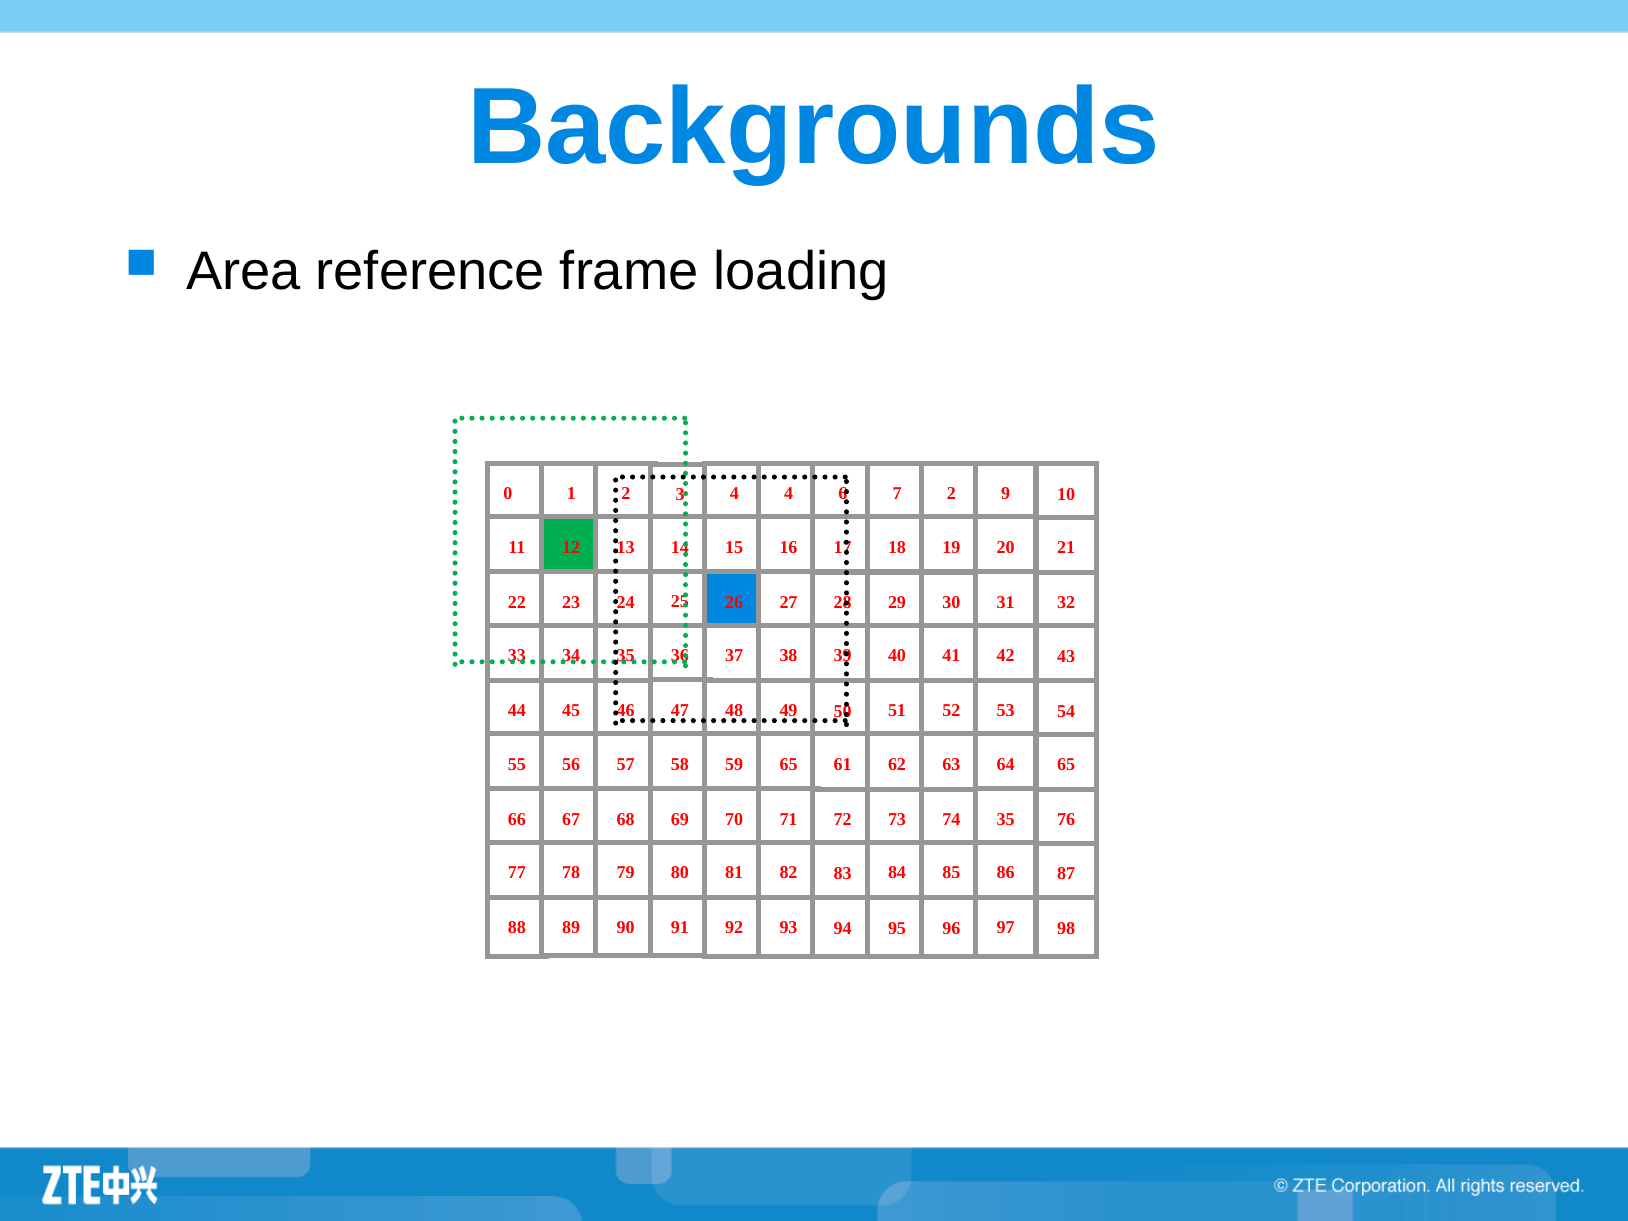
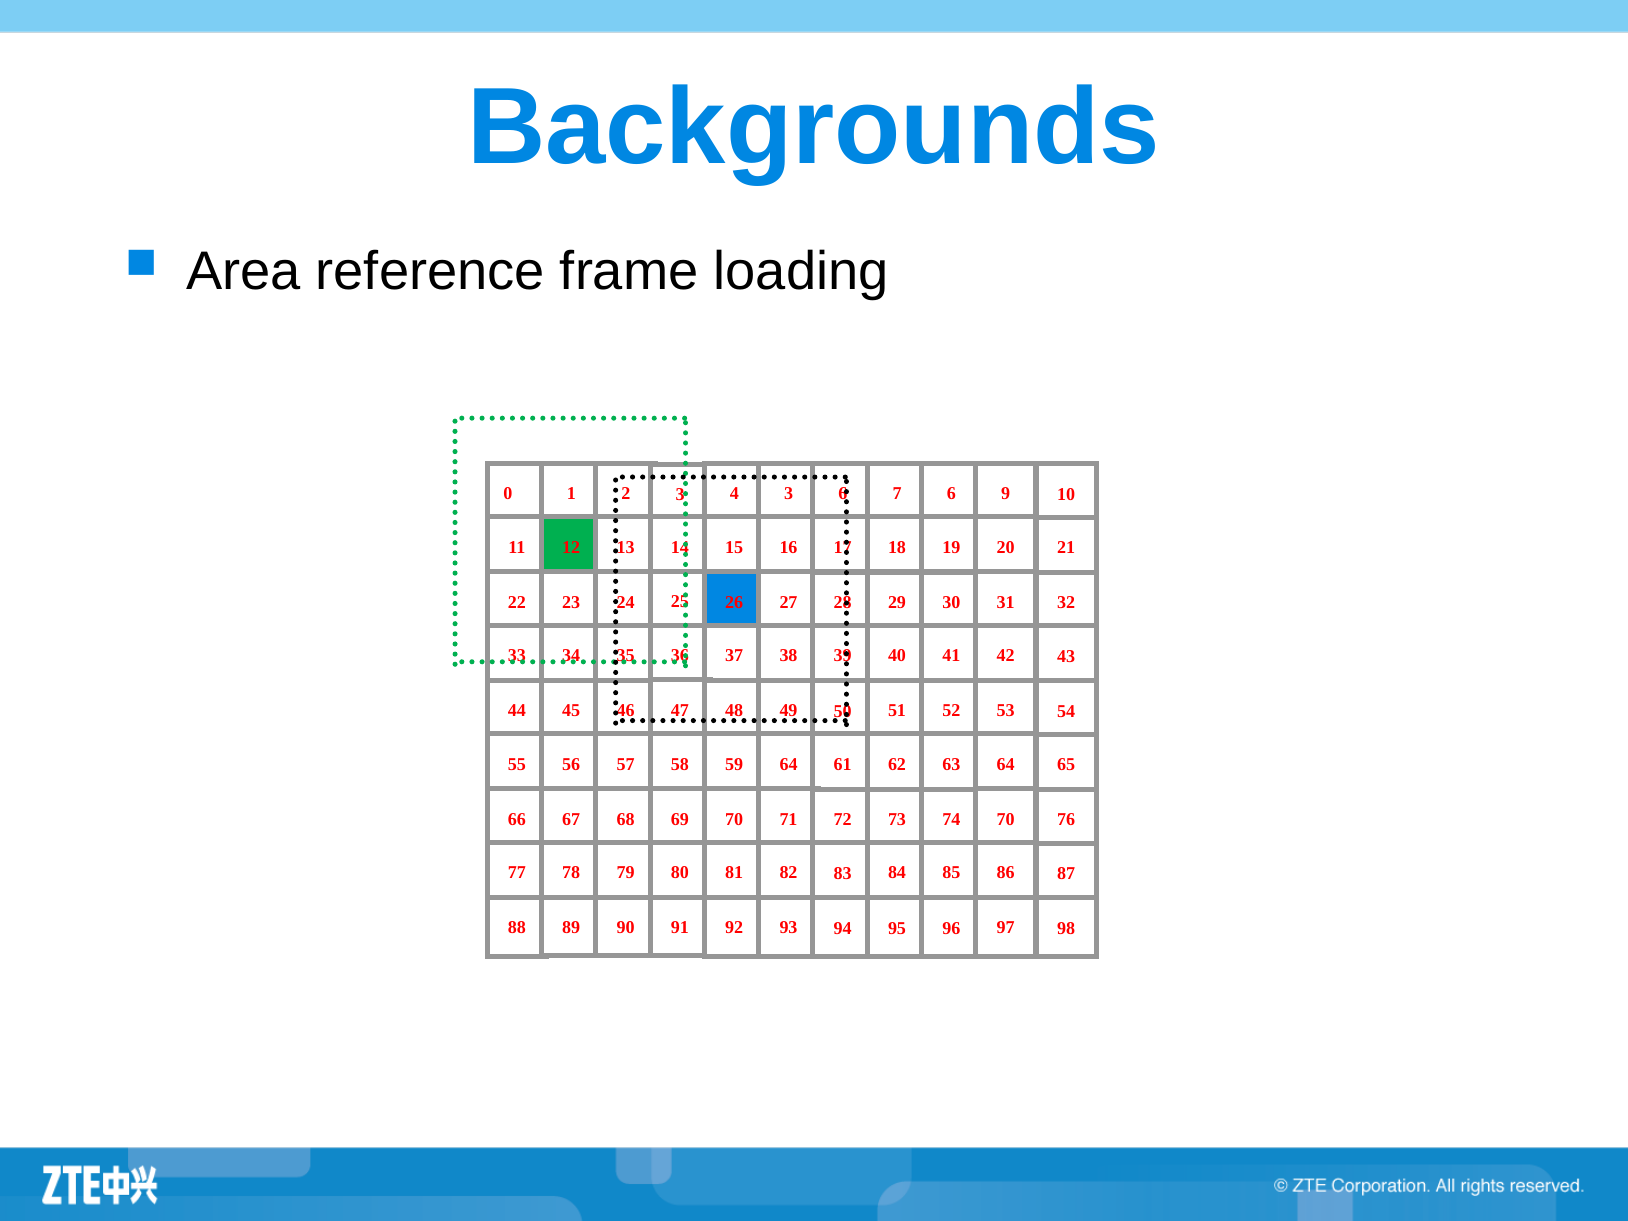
4 4: 4 -> 3
7 2: 2 -> 6
59 65: 65 -> 64
74 35: 35 -> 70
